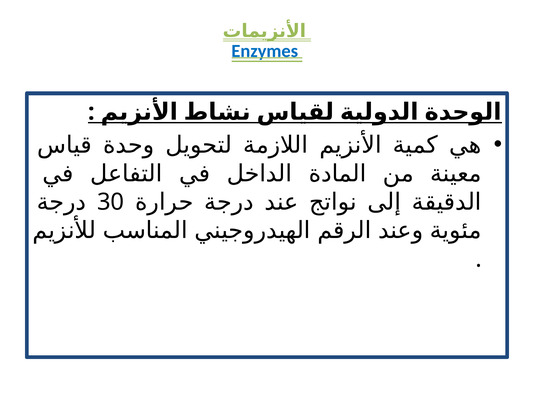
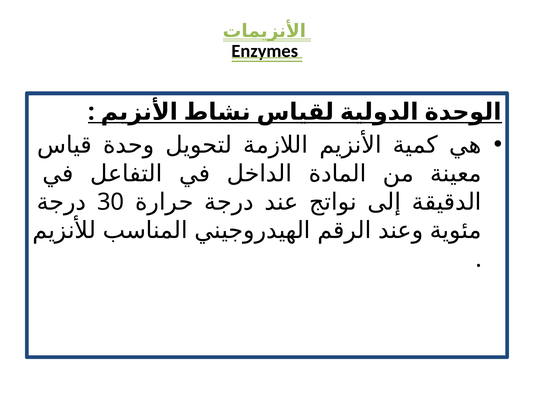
Enzymes colour: blue -> black
